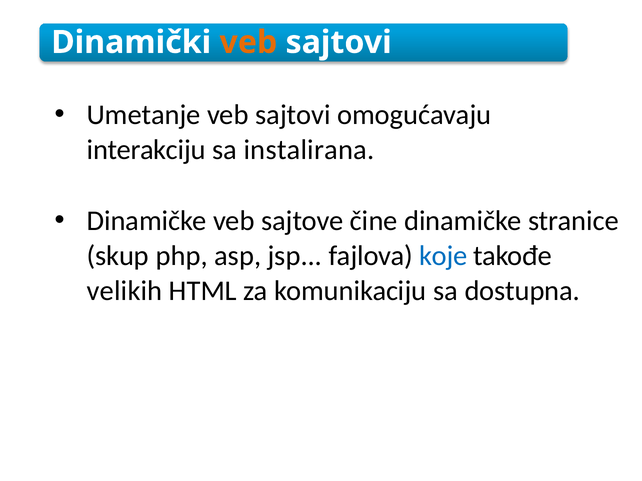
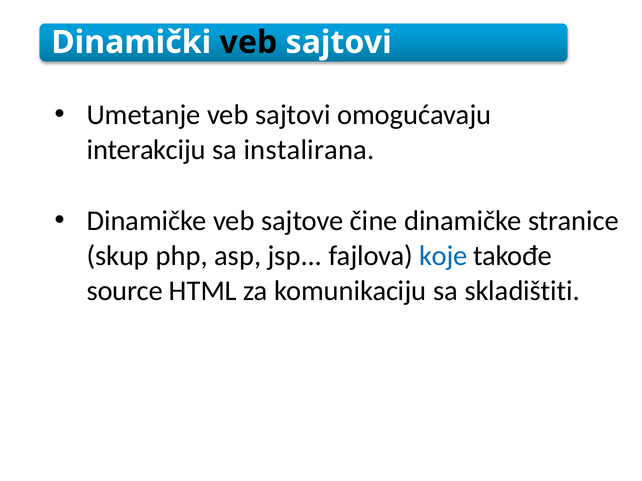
veb at (248, 42) colour: orange -> black
velikih: velikih -> source
dostupna: dostupna -> skladištiti
